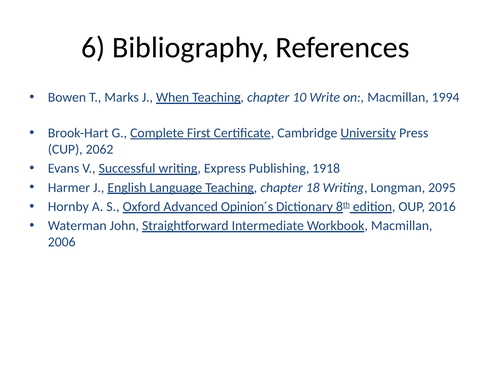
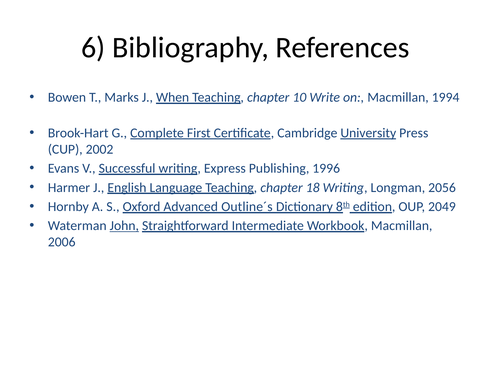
2062: 2062 -> 2002
1918: 1918 -> 1996
2095: 2095 -> 2056
Opinion´s: Opinion´s -> Outline´s
2016: 2016 -> 2049
John underline: none -> present
